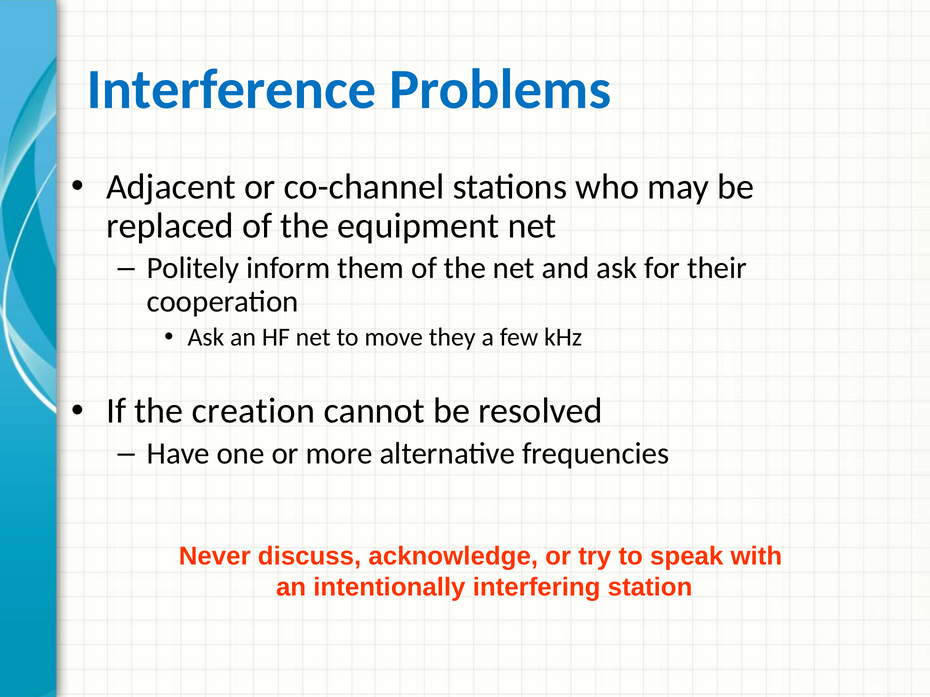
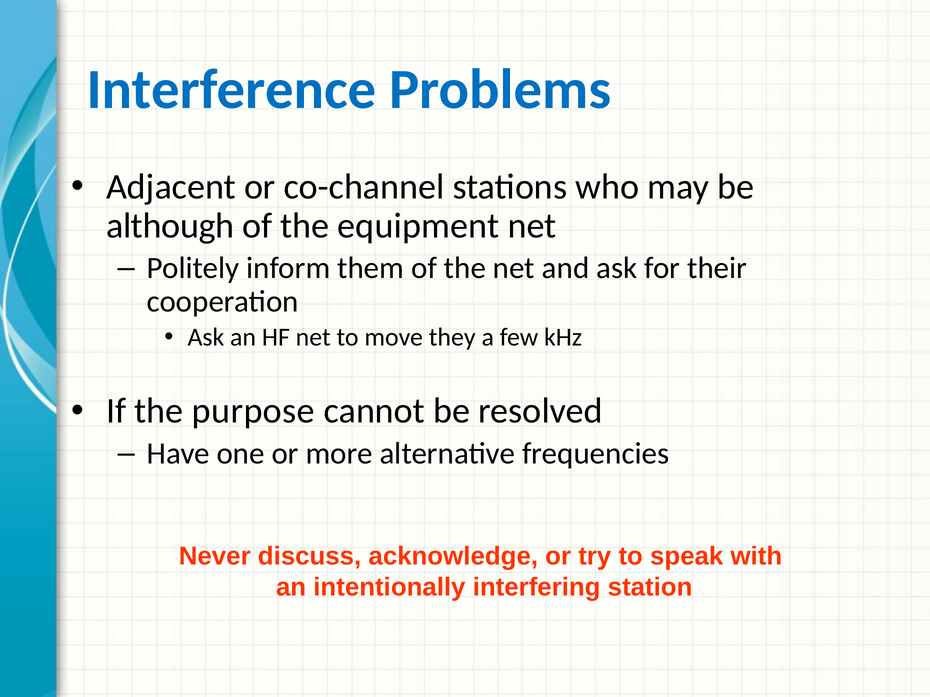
replaced: replaced -> although
creation: creation -> purpose
